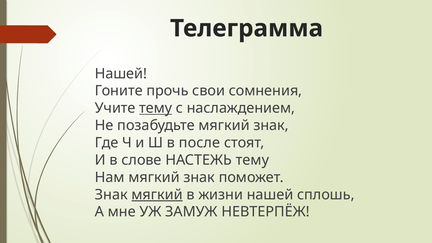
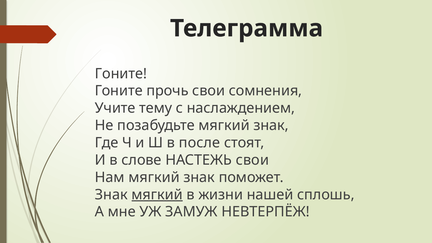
Нашей at (121, 74): Нашей -> Гоните
тему at (156, 108) underline: present -> none
НАСТЕЖЬ тему: тему -> свои
